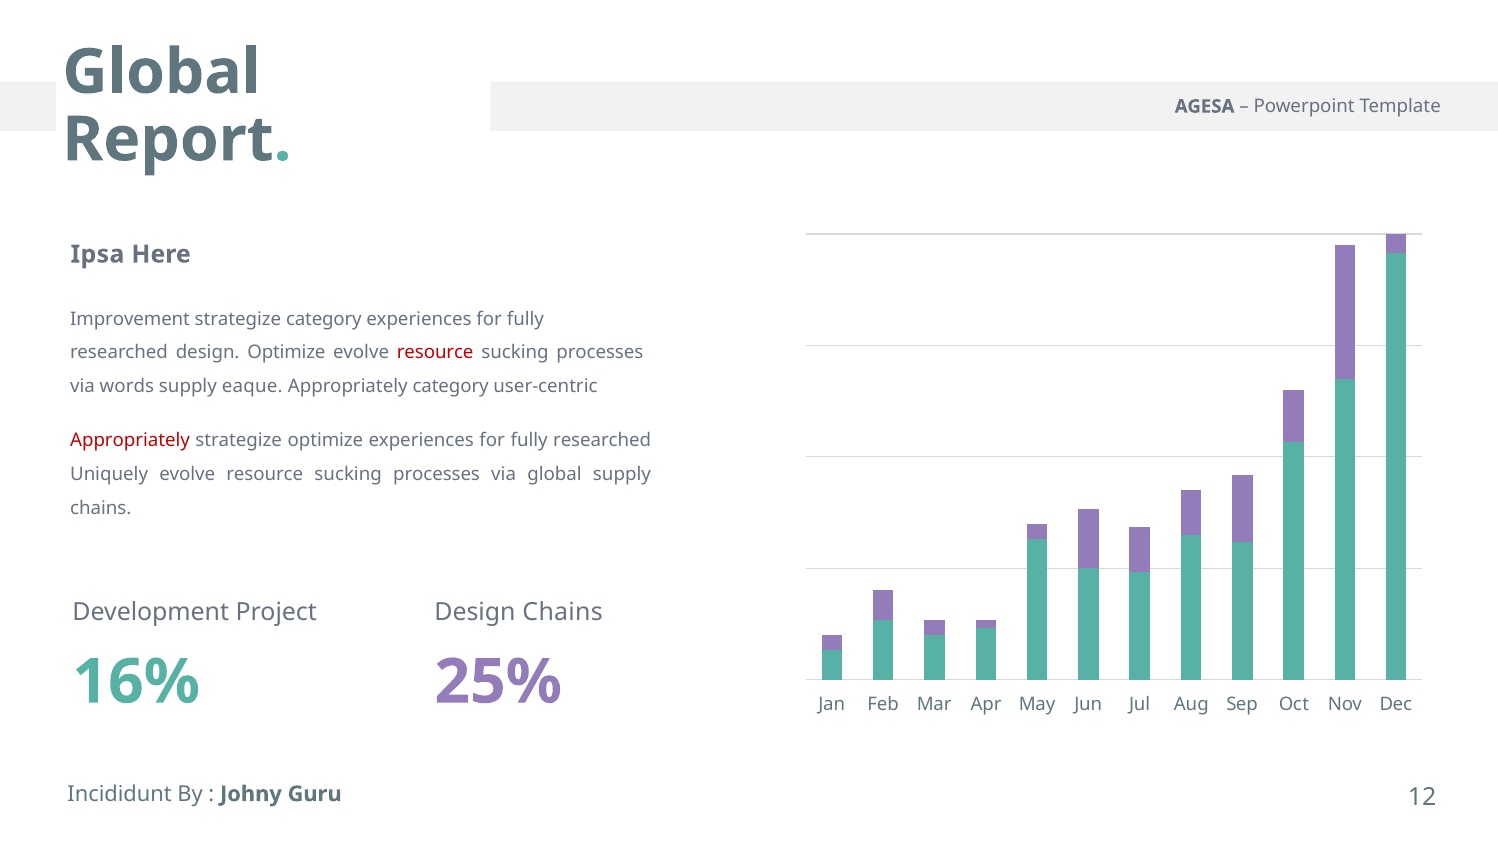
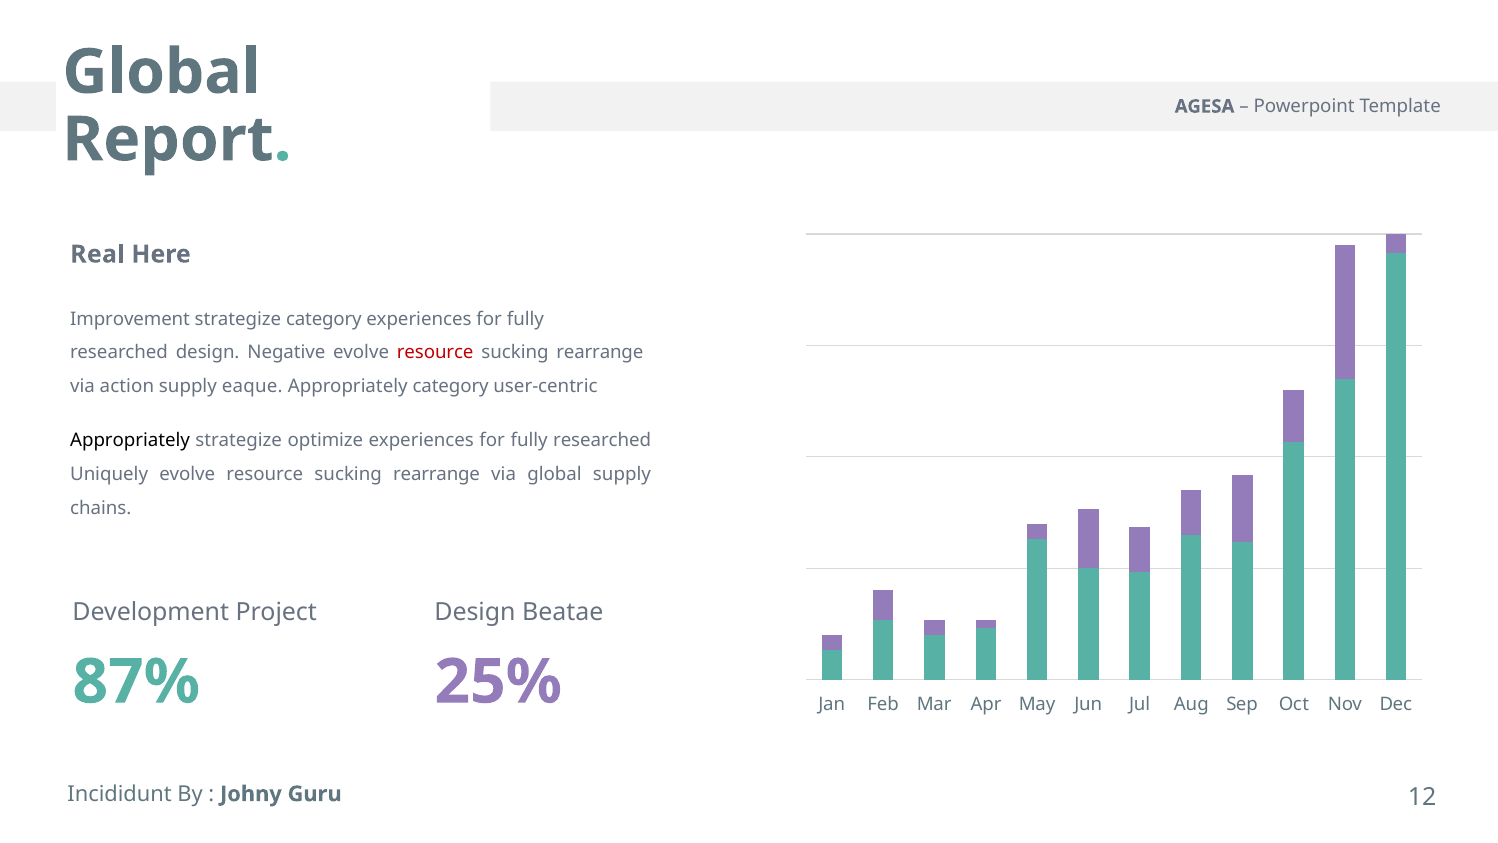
Ipsa: Ipsa -> Real
design Optimize: Optimize -> Negative
processes at (600, 353): processes -> rearrange
words: words -> action
Appropriately at (130, 440) colour: red -> black
processes at (437, 474): processes -> rearrange
Design Chains: Chains -> Beatae
16%: 16% -> 87%
